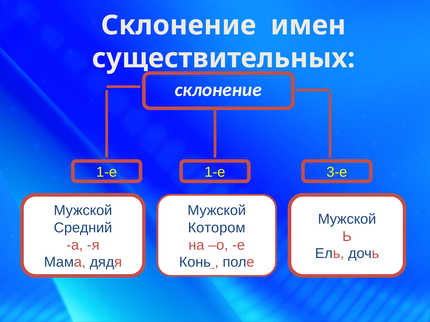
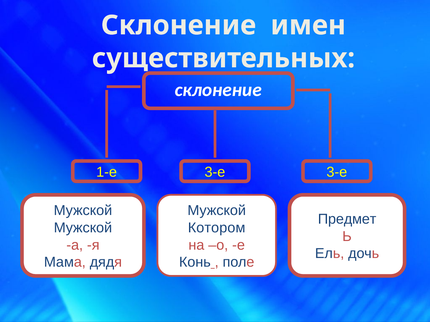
1-е at (215, 172): 1-е -> 3-е
Мужской at (347, 220): Мужской -> Предмет
Средний at (83, 228): Средний -> Мужской
